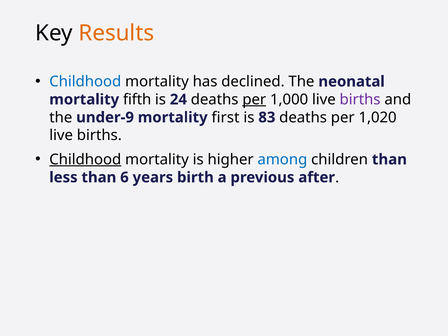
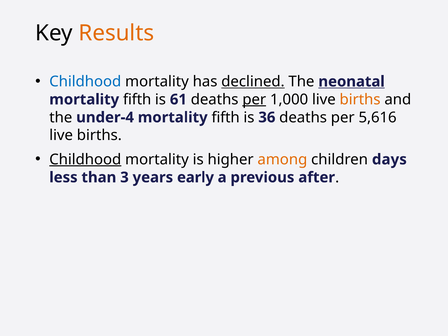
declined underline: none -> present
neonatal underline: none -> present
24: 24 -> 61
births at (360, 100) colour: purple -> orange
under-9: under-9 -> under-4
first at (226, 117): first -> fifth
83: 83 -> 36
1,020: 1,020 -> 5,616
among colour: blue -> orange
children than: than -> days
6: 6 -> 3
birth: birth -> early
